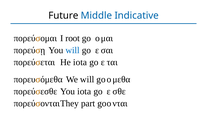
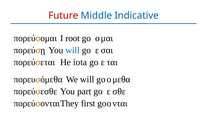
Future colour: black -> red
You iota: iota -> part
part: part -> first
